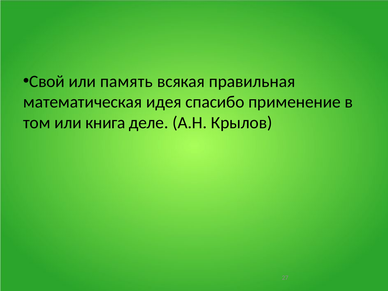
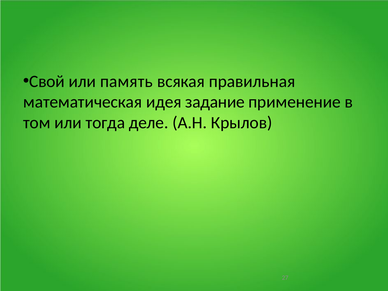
спасибо: спасибо -> задание
книга: книга -> тогда
